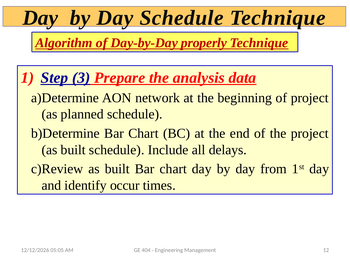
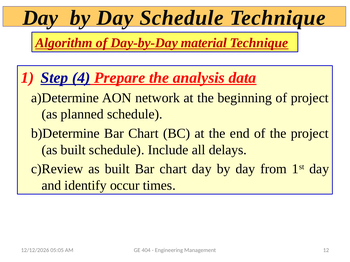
properly: properly -> material
3: 3 -> 4
